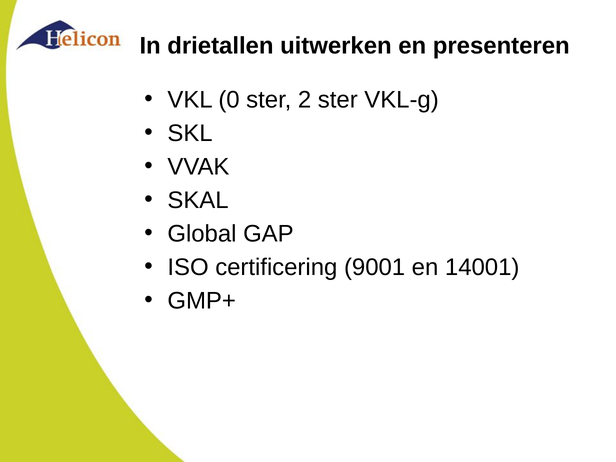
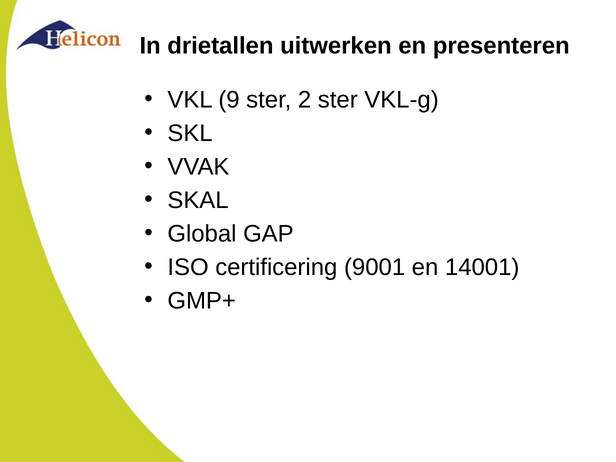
0: 0 -> 9
